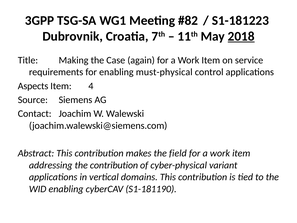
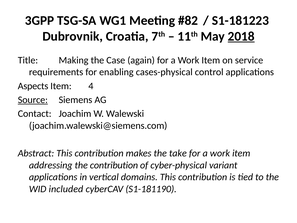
must-physical: must-physical -> cases-physical
Source underline: none -> present
field: field -> take
WID enabling: enabling -> included
